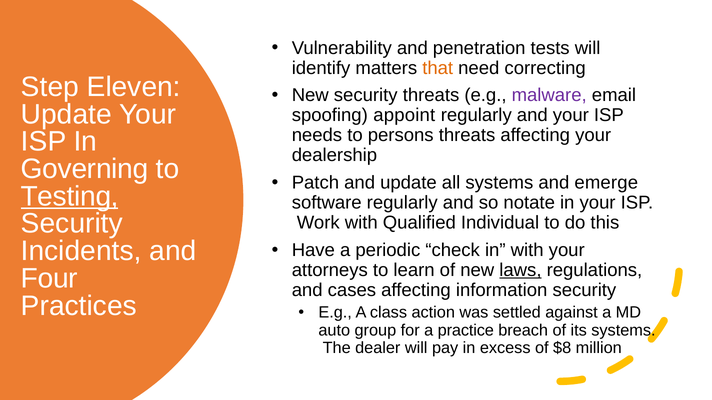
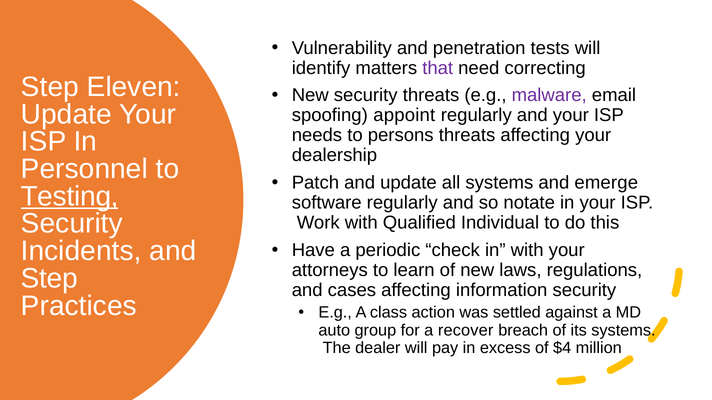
that colour: orange -> purple
Governing: Governing -> Personnel
laws underline: present -> none
Four at (49, 279): Four -> Step
practice: practice -> recover
$8: $8 -> $4
